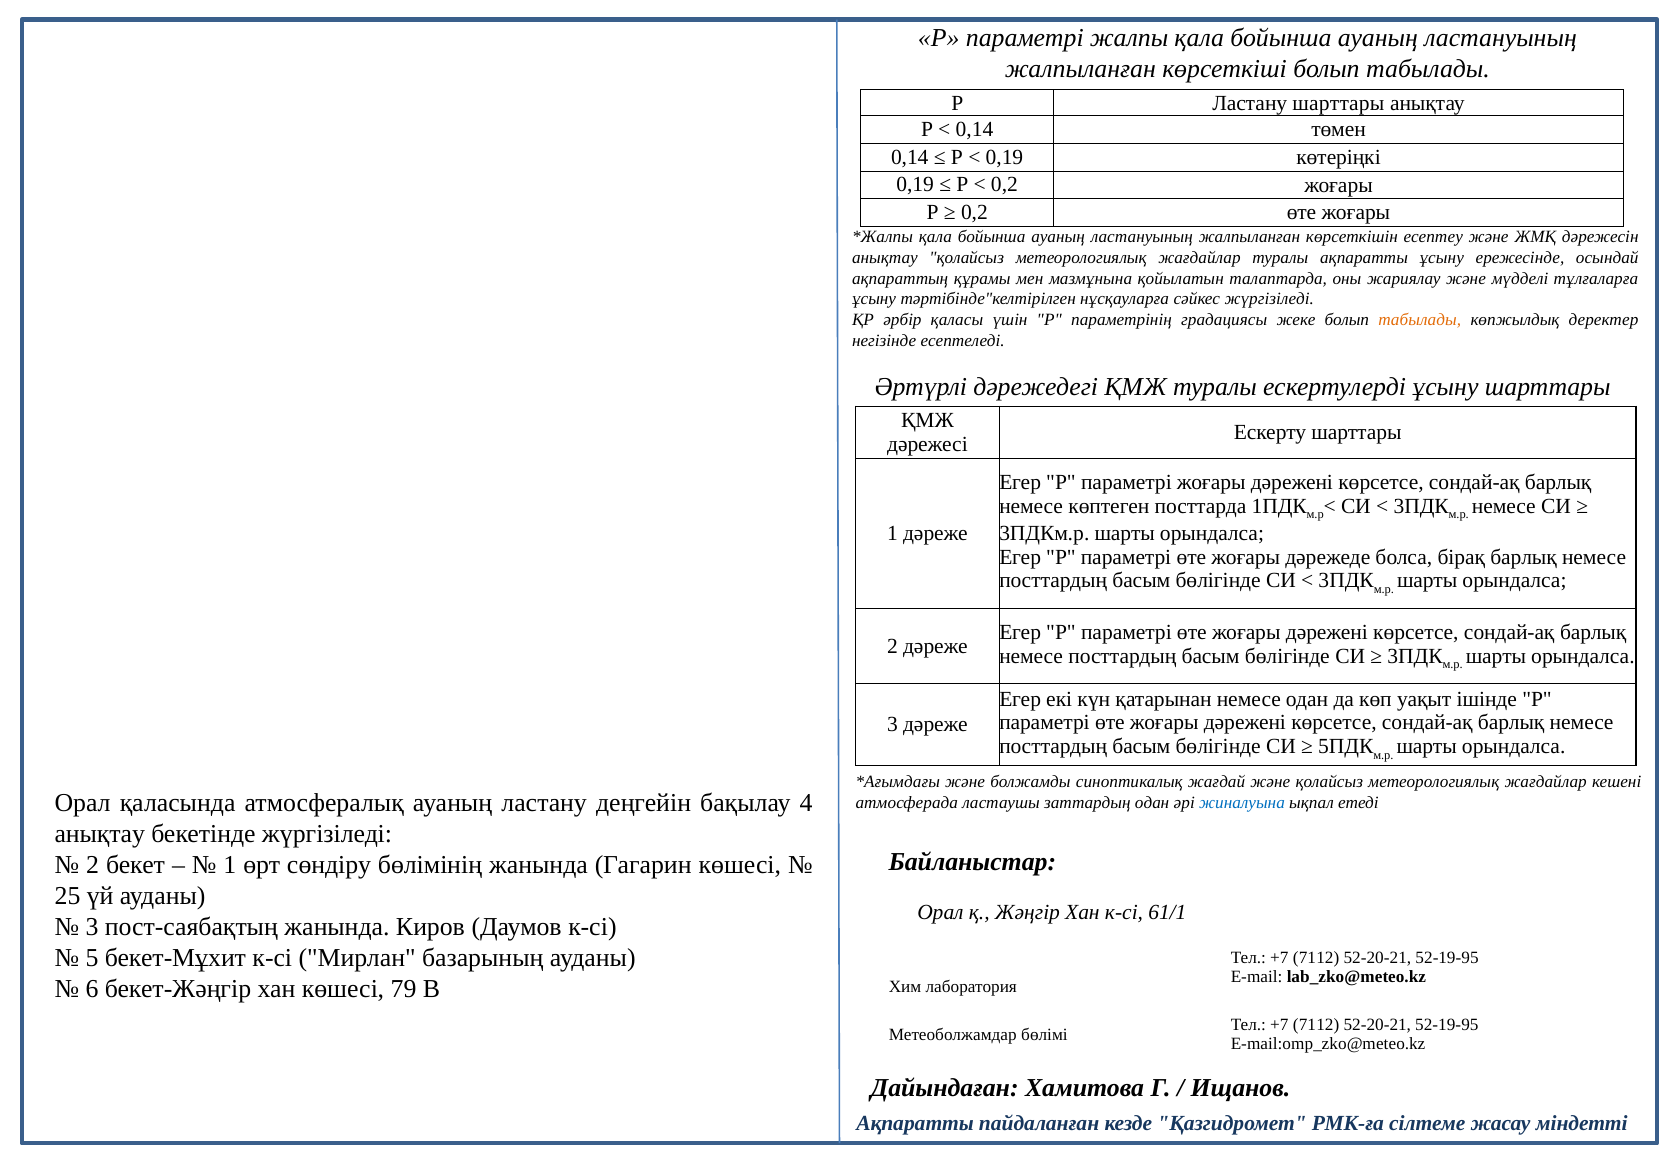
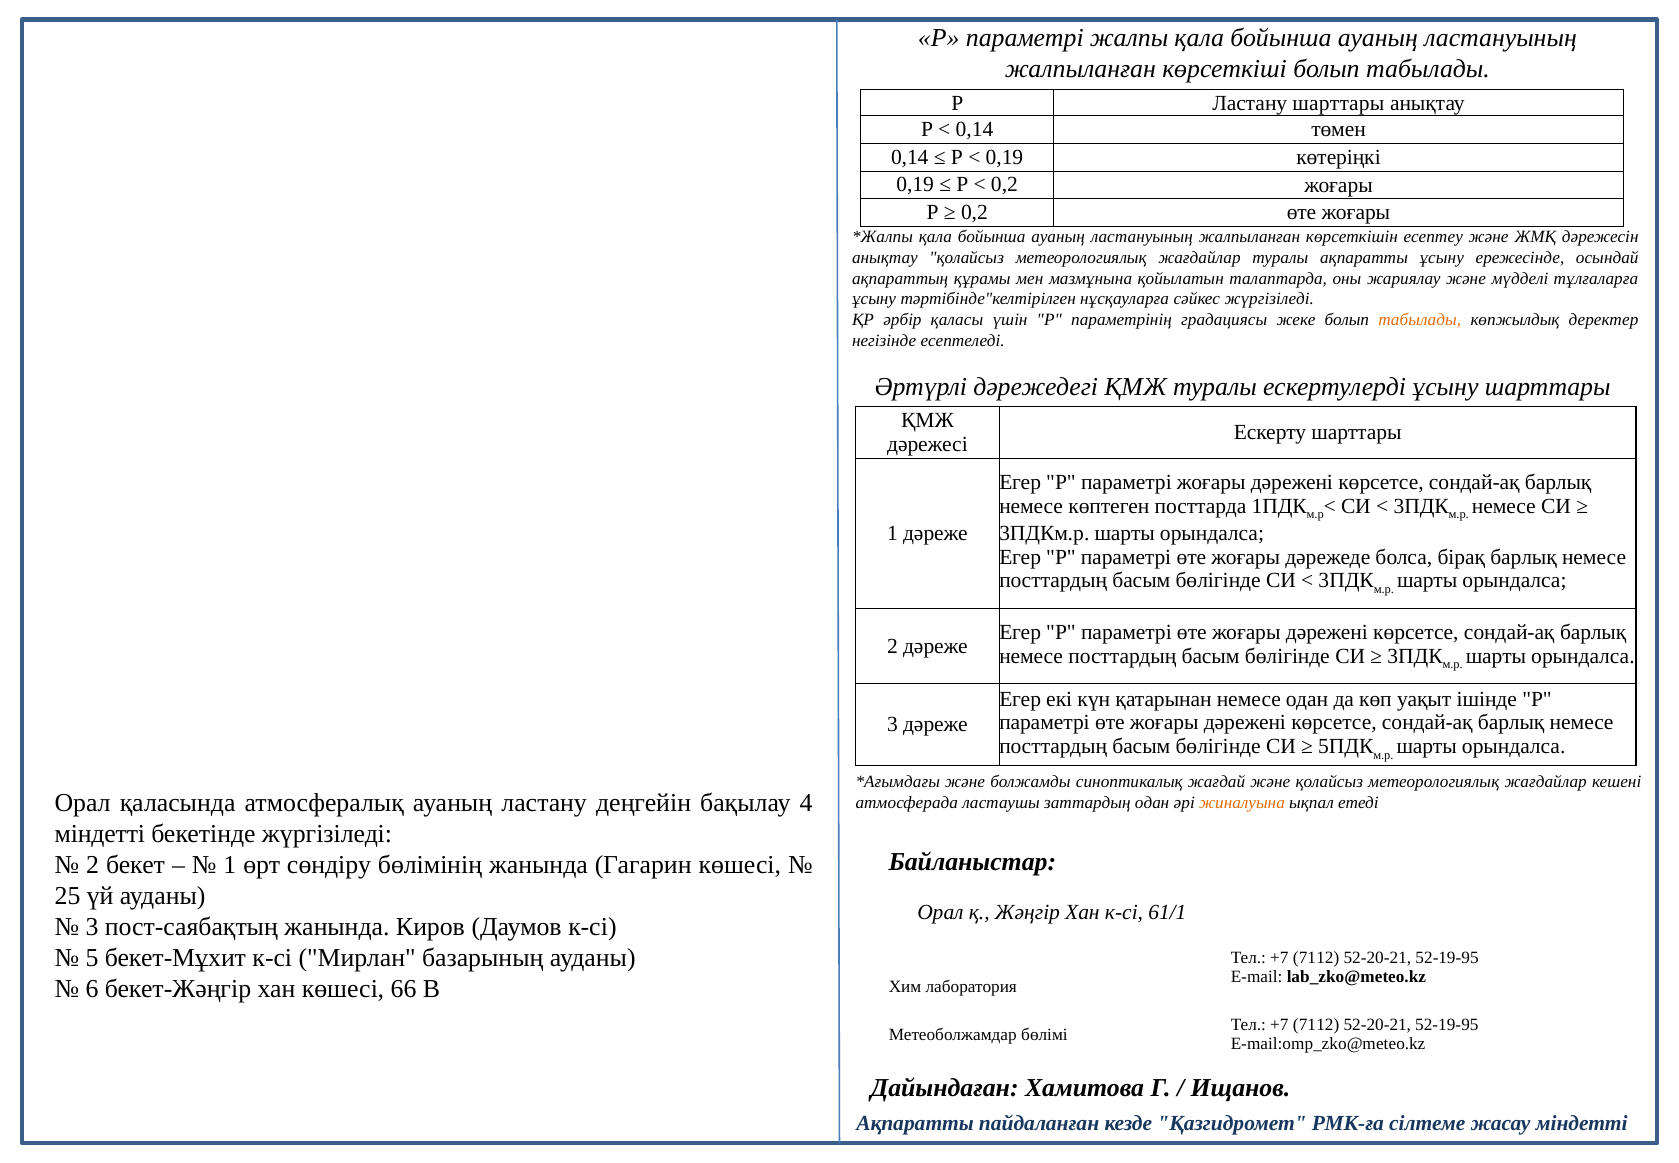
жиналуына colour: blue -> orange
анықтау at (100, 833): анықтау -> міндетті
79: 79 -> 66
